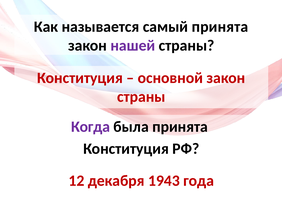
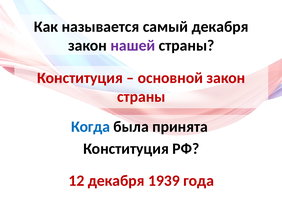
самый принята: принята -> декабря
Когда colour: purple -> blue
1943: 1943 -> 1939
